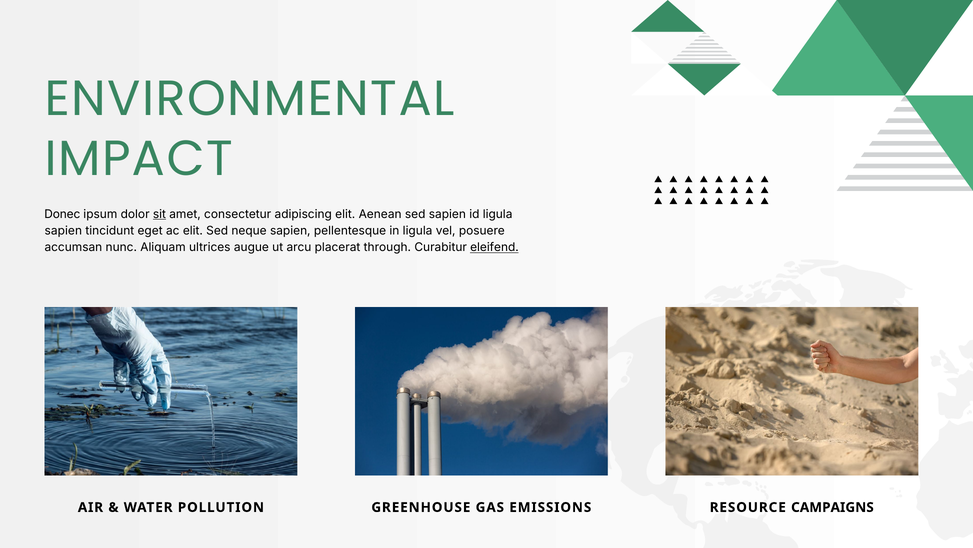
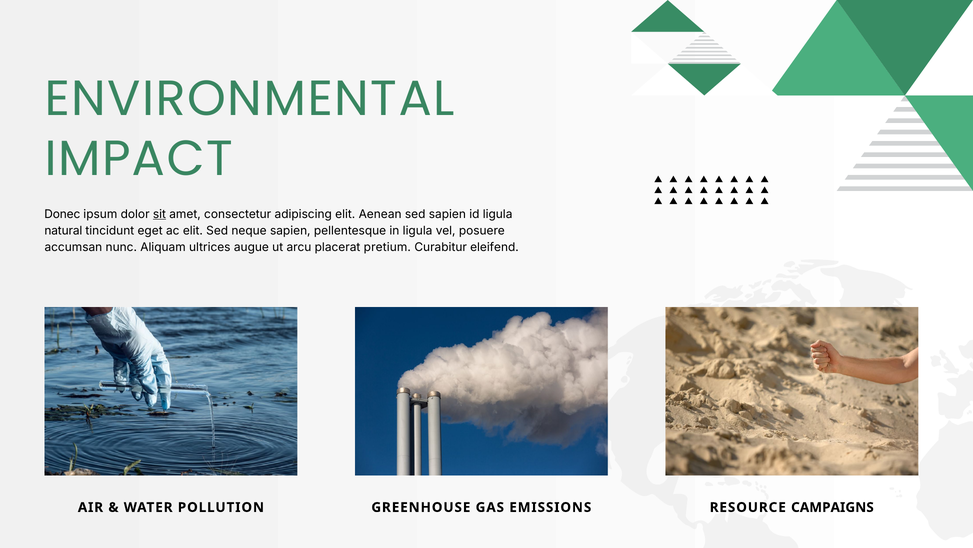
sapien at (63, 231): sapien -> natural
through: through -> pretium
eleifend underline: present -> none
